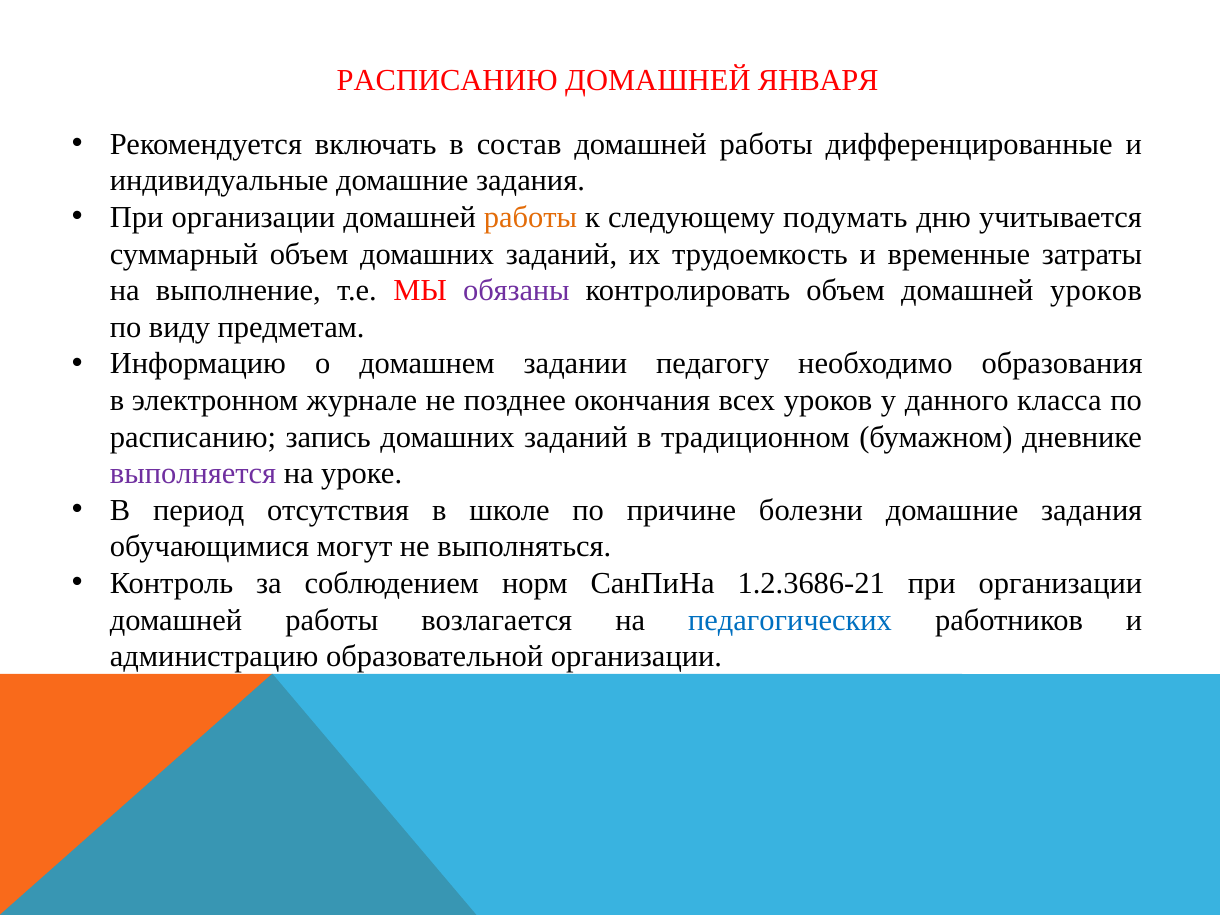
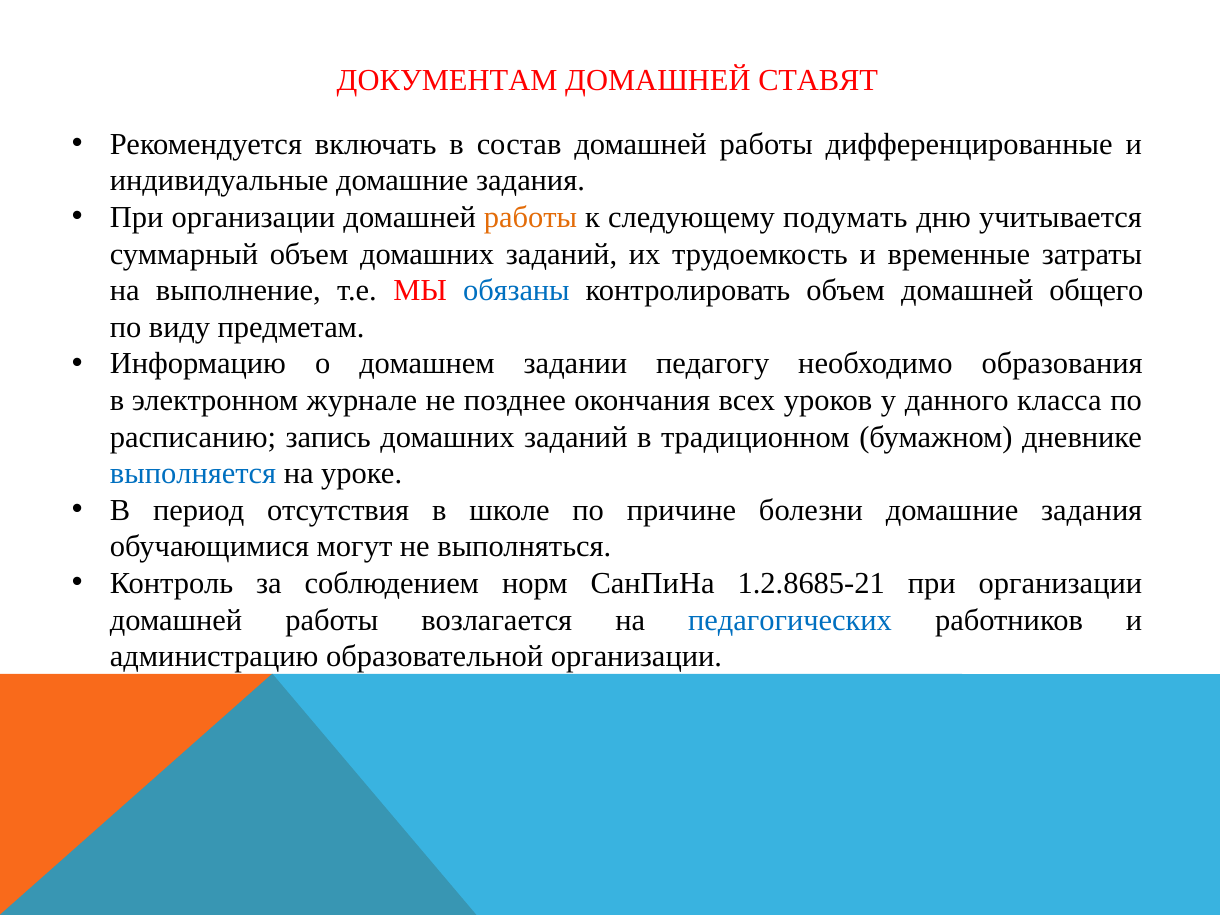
РАСПИСАНИЮ at (447, 80): РАСПИСАНИЮ -> ДОКУМЕНТАМ
ЯНВАРЯ: ЯНВАРЯ -> СТАВЯТ
обязаны colour: purple -> blue
домашней уроков: уроков -> общего
выполняется colour: purple -> blue
1.2.3686-21: 1.2.3686-21 -> 1.2.8685-21
